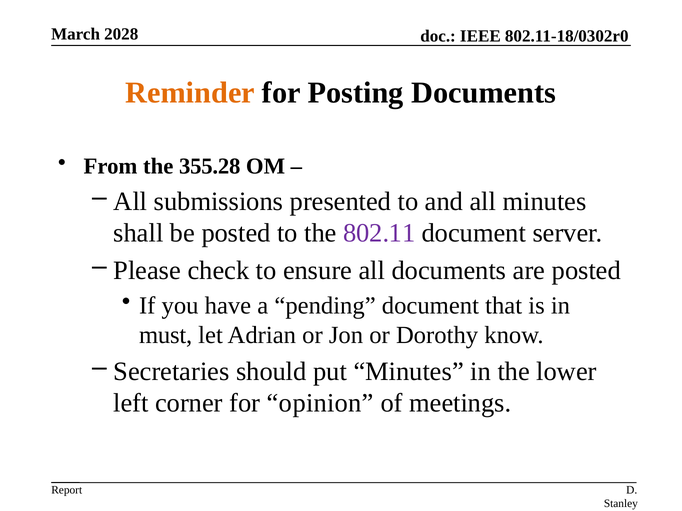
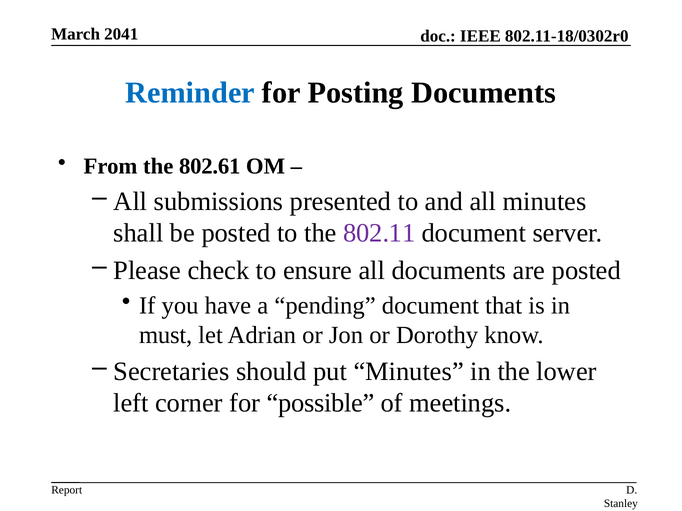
2028: 2028 -> 2041
Reminder colour: orange -> blue
355.28: 355.28 -> 802.61
opinion: opinion -> possible
